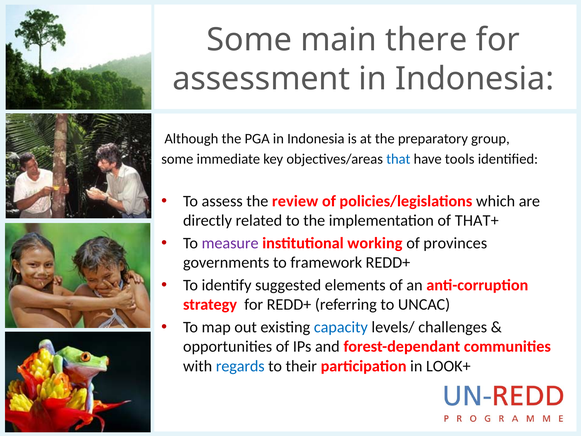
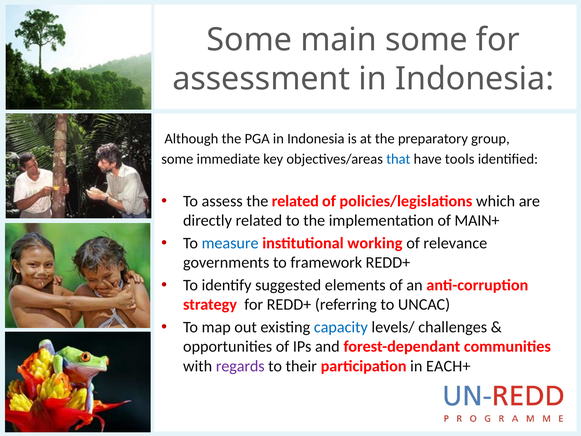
main there: there -> some
the review: review -> related
THAT+: THAT+ -> MAIN+
measure colour: purple -> blue
provinces: provinces -> relevance
regards colour: blue -> purple
LOOK+: LOOK+ -> EACH+
